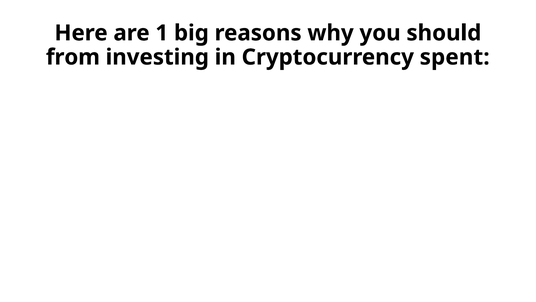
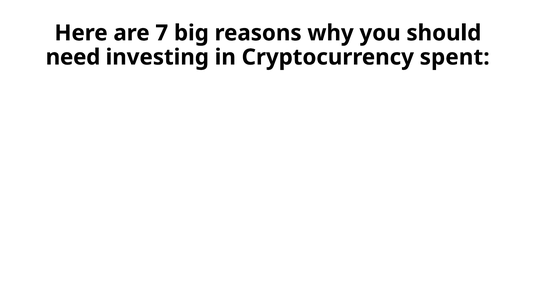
1: 1 -> 7
from: from -> need
